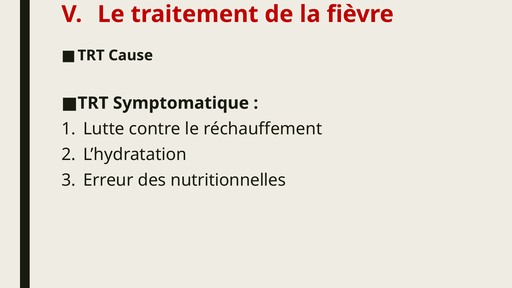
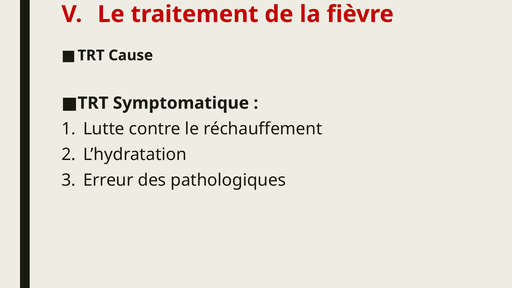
nutritionnelles: nutritionnelles -> pathologiques
